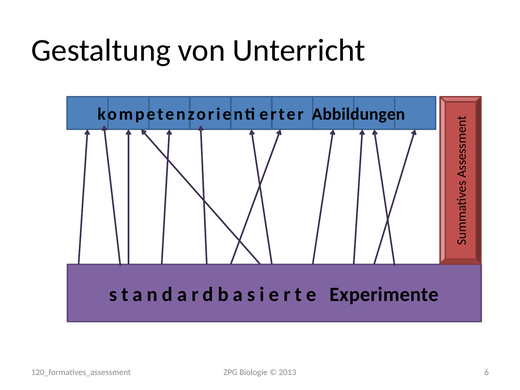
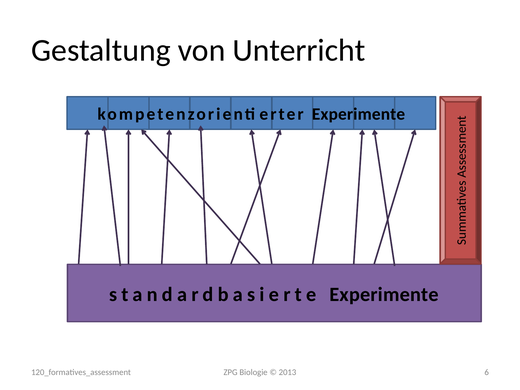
Abbildungen at (359, 114): Abbildungen -> Experimente
